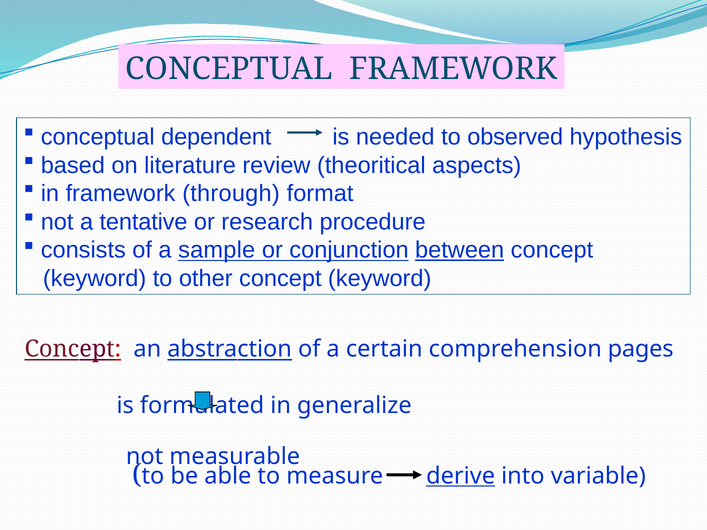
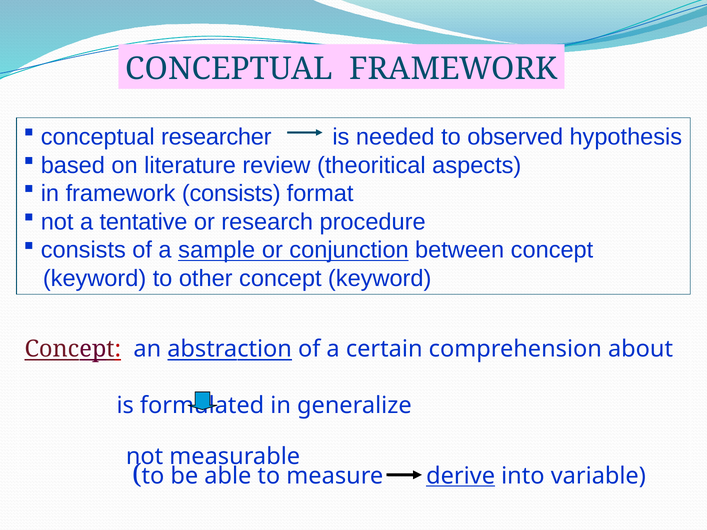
dependent: dependent -> researcher
framework through: through -> consists
between underline: present -> none
pages: pages -> about
